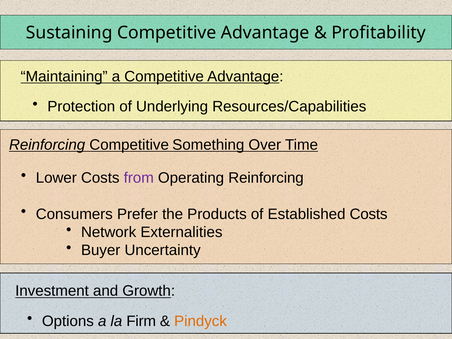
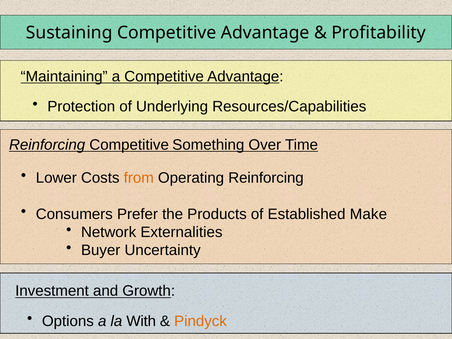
from colour: purple -> orange
Established Costs: Costs -> Make
Firm: Firm -> With
